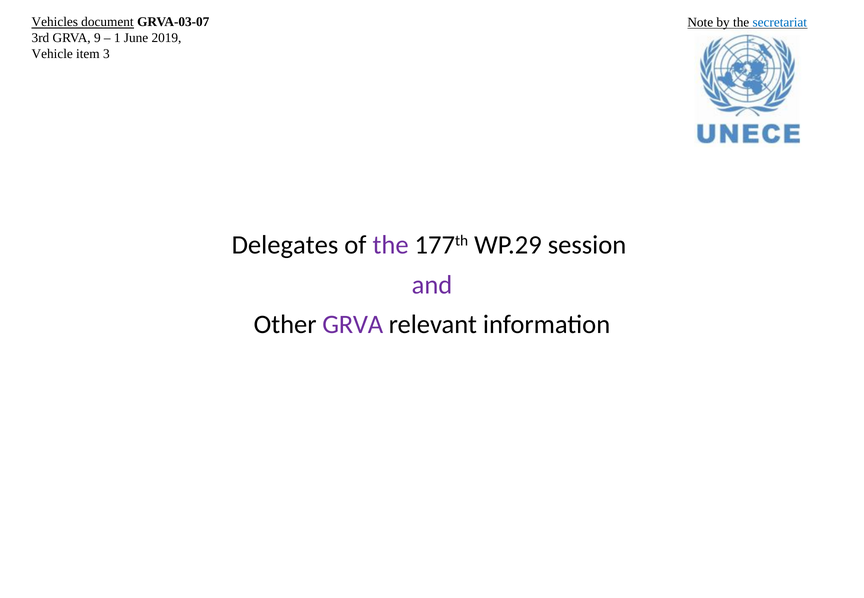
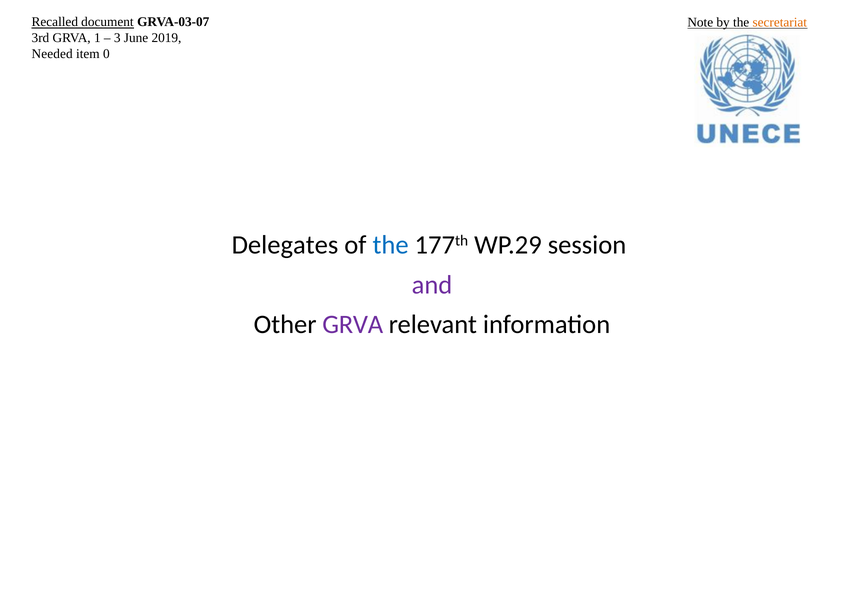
Vehicles: Vehicles -> Recalled
secretariat colour: blue -> orange
9: 9 -> 1
1: 1 -> 3
Vehicle: Vehicle -> Needed
3: 3 -> 0
the at (391, 245) colour: purple -> blue
